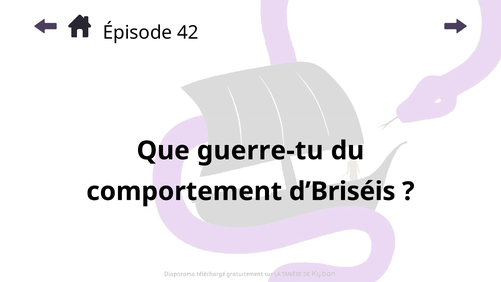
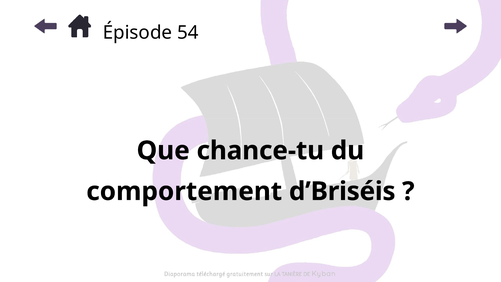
42: 42 -> 54
guerre-tu: guerre-tu -> chance-tu
